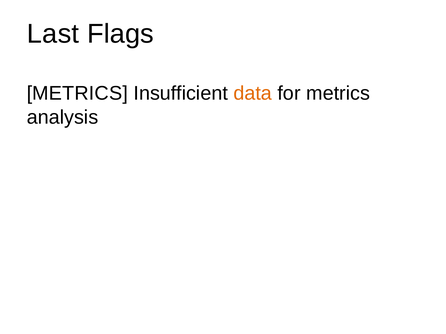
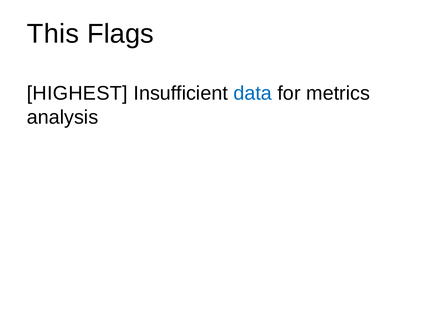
Last: Last -> This
METRICS at (77, 94): METRICS -> HIGHEST
data colour: orange -> blue
